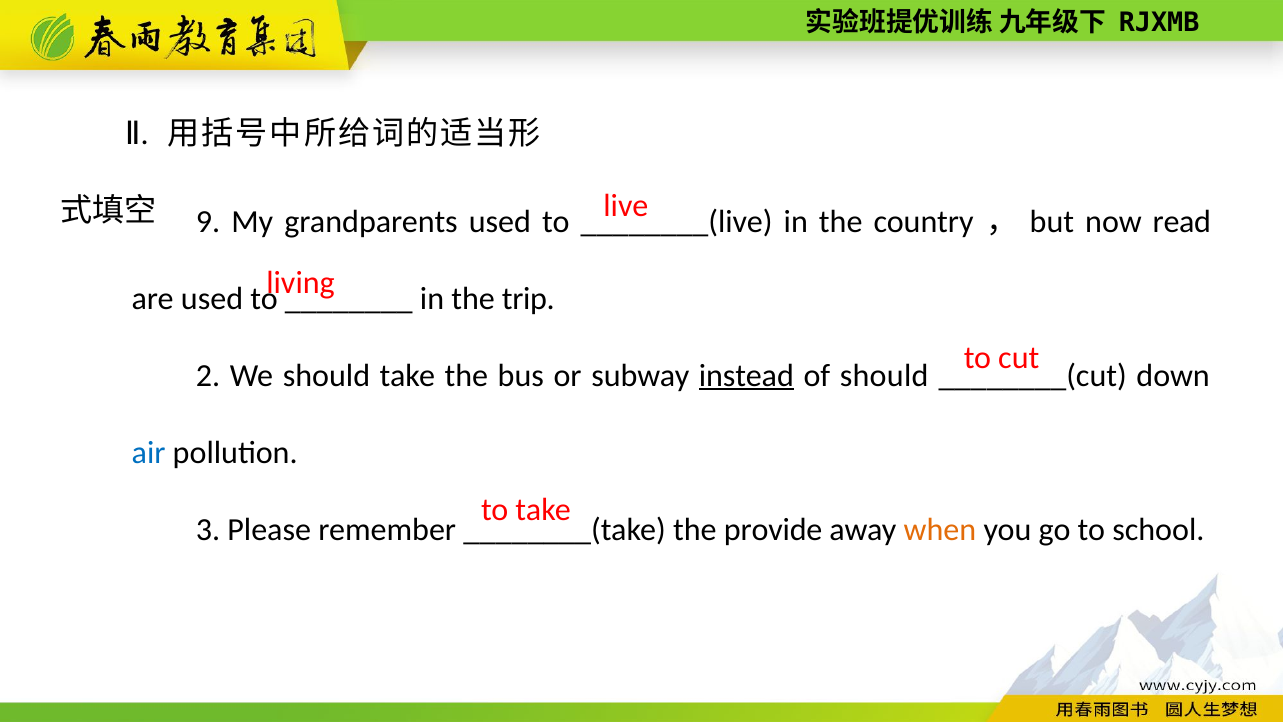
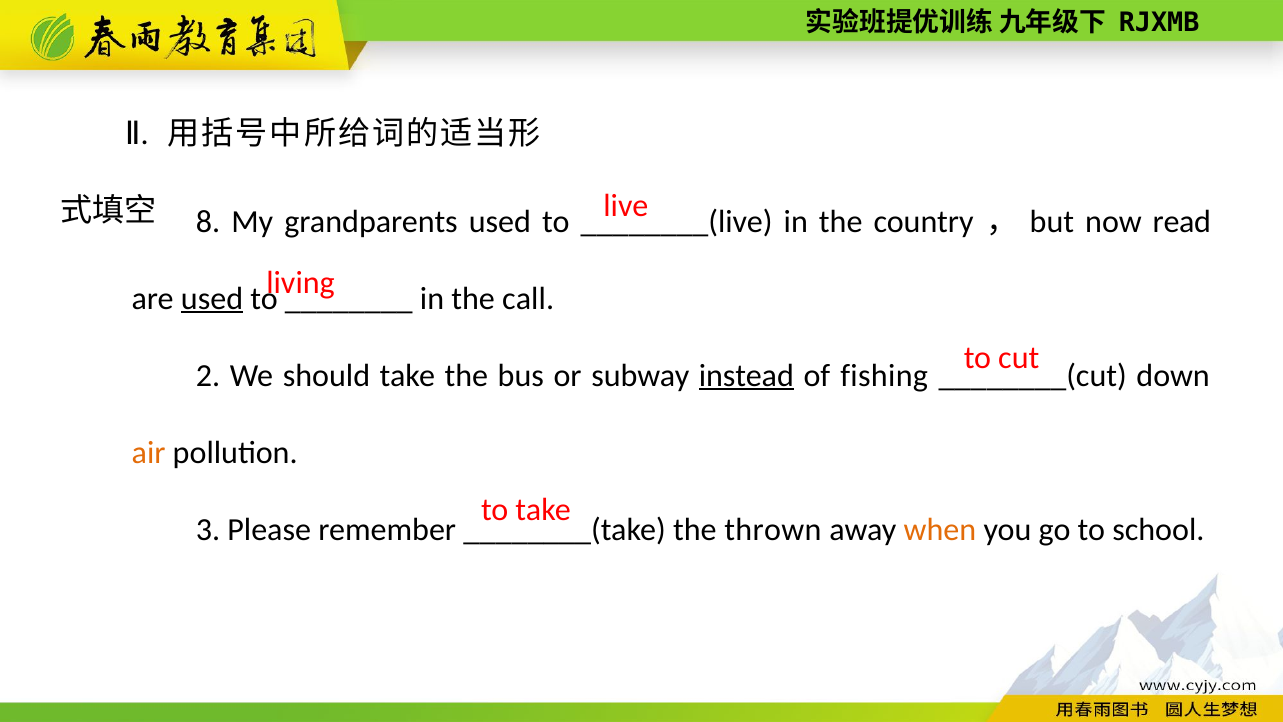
9: 9 -> 8
used at (212, 298) underline: none -> present
trip: trip -> call
of should: should -> fishing
air colour: blue -> orange
provide: provide -> thrown
